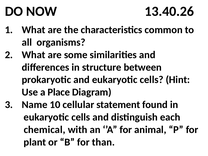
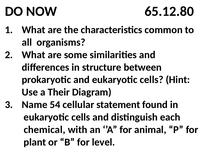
13.40.26: 13.40.26 -> 65.12.80
Place: Place -> Their
10: 10 -> 54
than: than -> level
